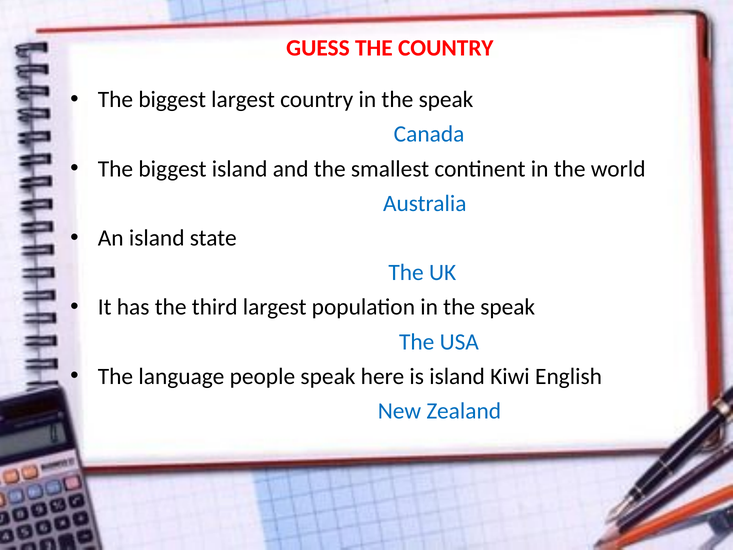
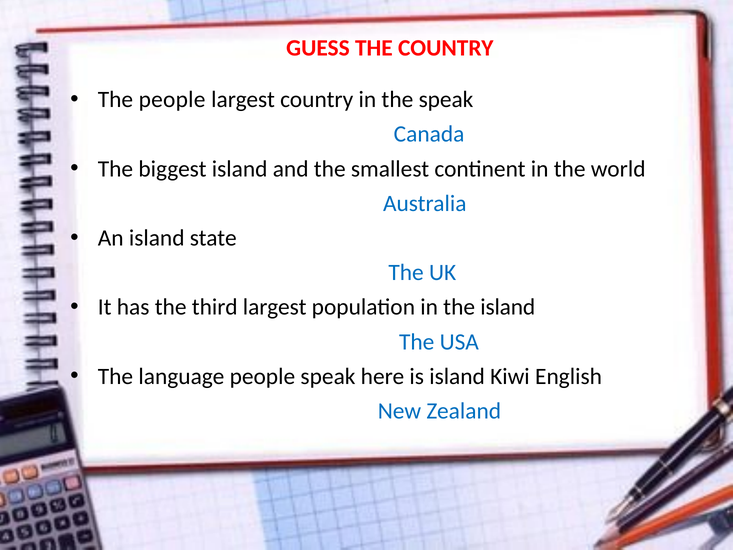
biggest at (172, 100): biggest -> people
population in the speak: speak -> island
